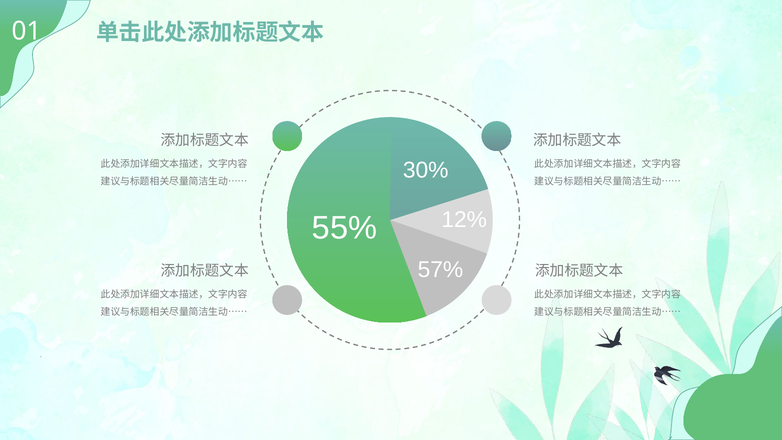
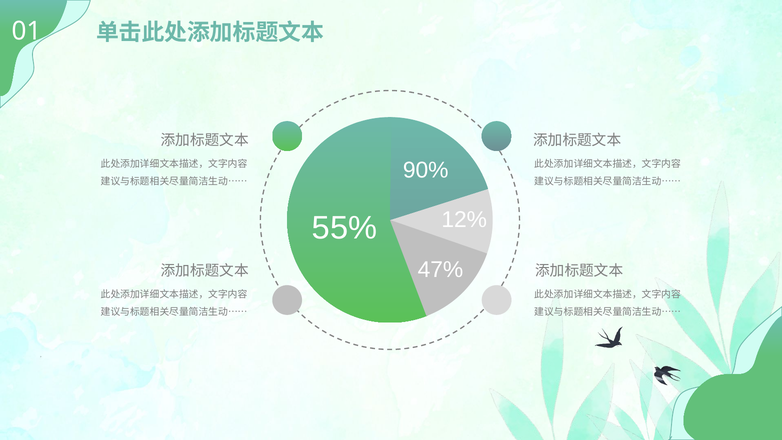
30%: 30% -> 90%
57%: 57% -> 47%
